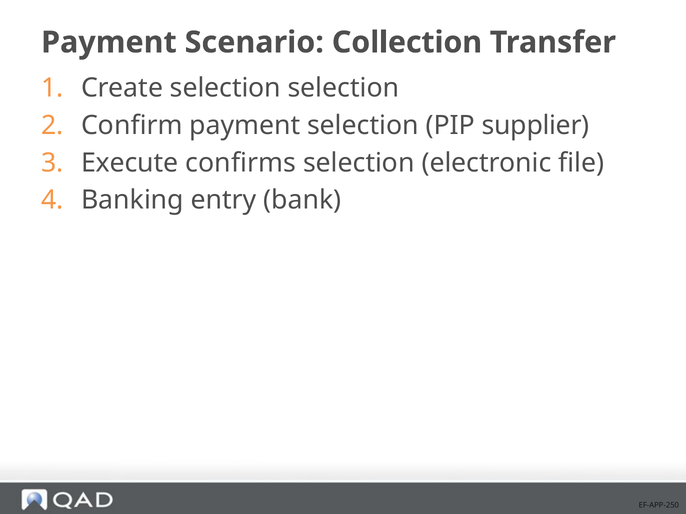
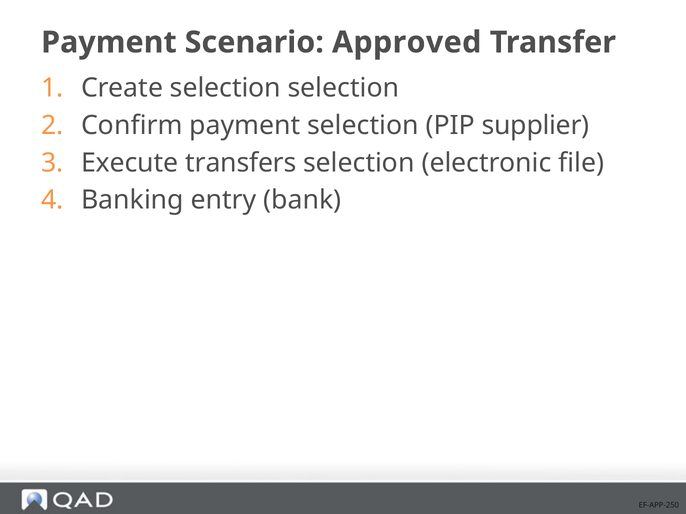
Collection: Collection -> Approved
confirms: confirms -> transfers
